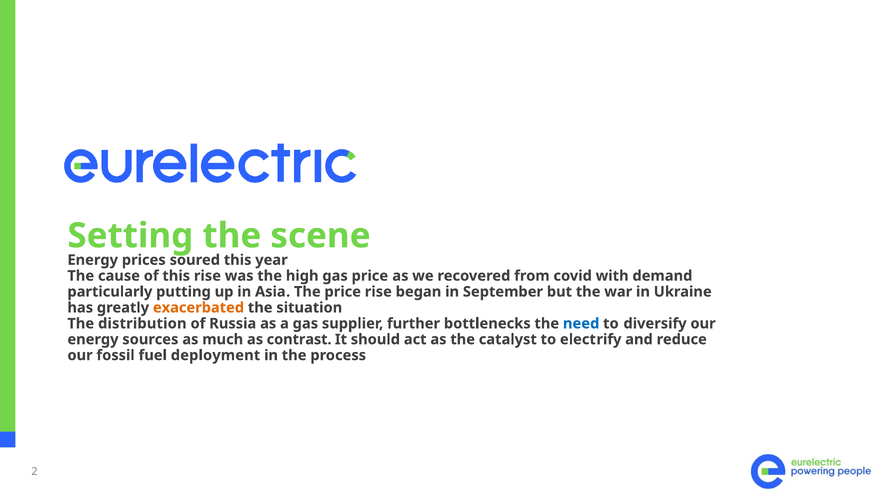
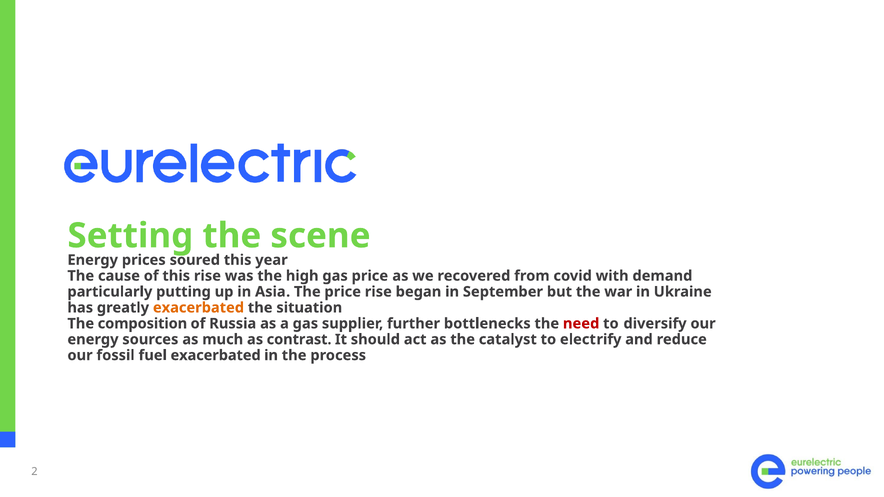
distribution: distribution -> composition
need colour: blue -> red
fuel deployment: deployment -> exacerbated
